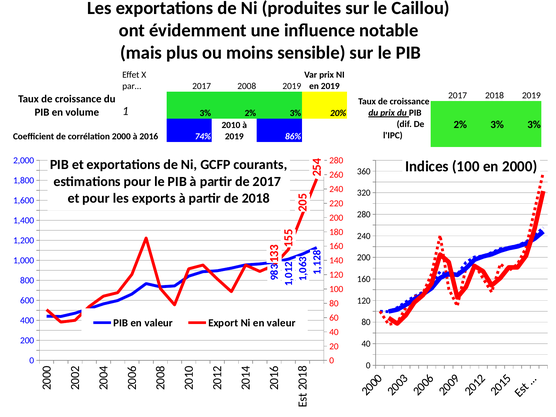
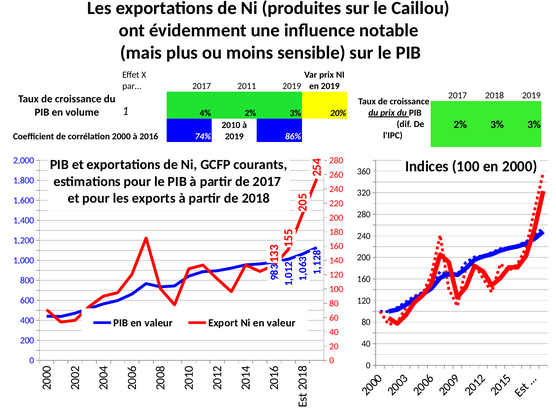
2008: 2008 -> 2011
1 3%: 3% -> 4%
